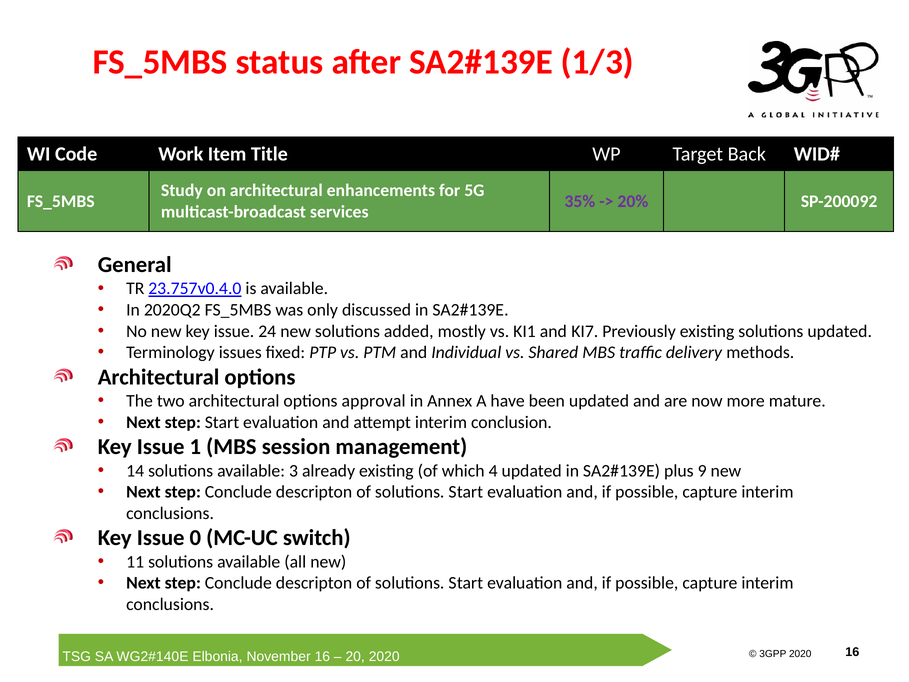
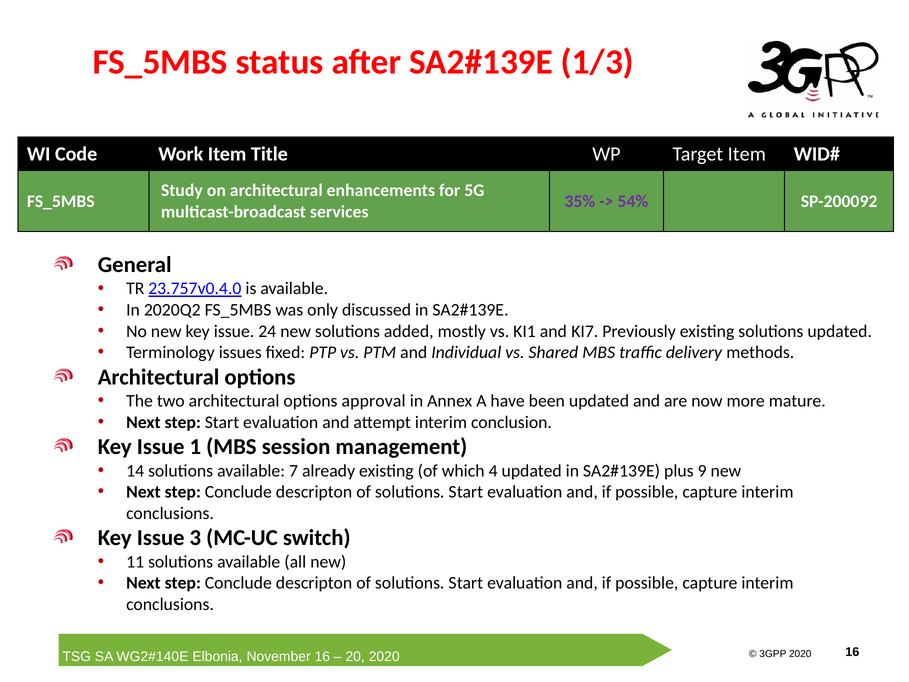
Target Back: Back -> Item
20%: 20% -> 54%
3: 3 -> 7
0: 0 -> 3
